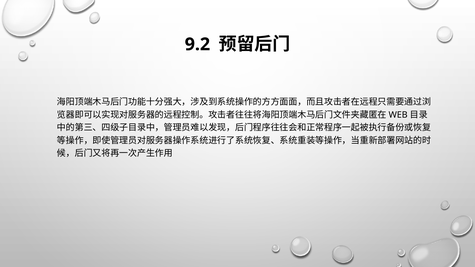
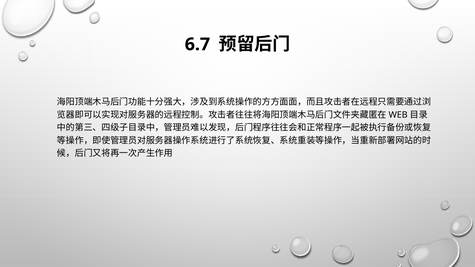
9.2: 9.2 -> 6.7
